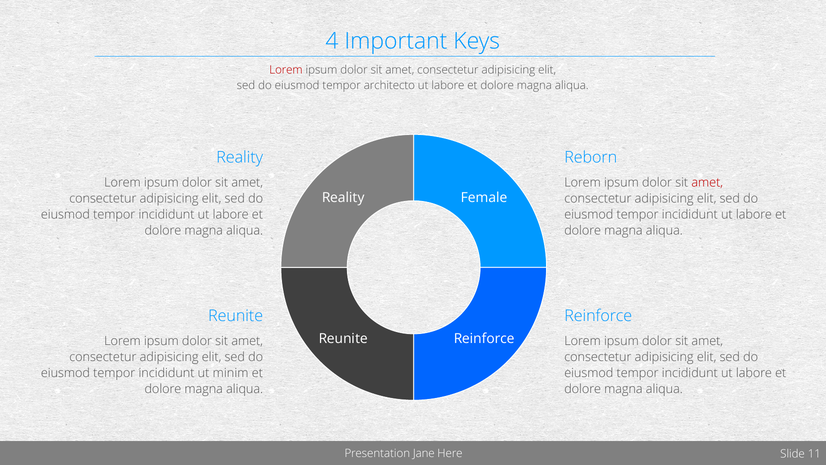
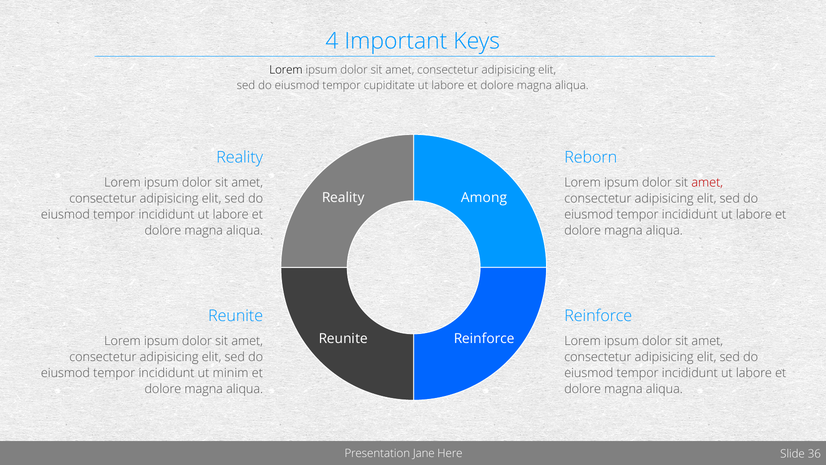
Lorem at (286, 70) colour: red -> black
architecto: architecto -> cupiditate
Female: Female -> Among
11: 11 -> 36
